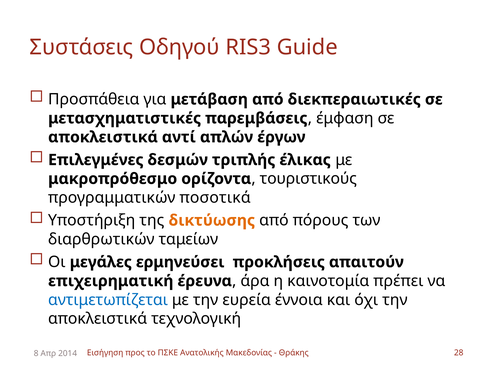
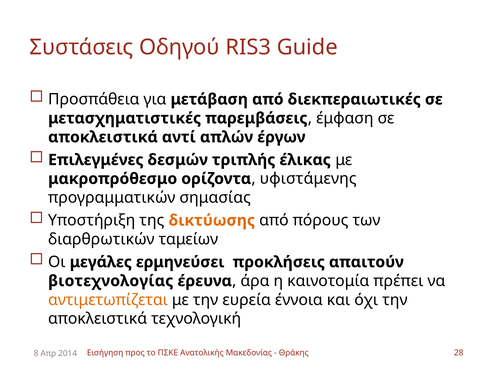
τουριστικούς: τουριστικούς -> υφιστάμενης
ποσοτικά: ποσοτικά -> σημασίας
επιχειρηματική: επιχειρηματική -> βιοτεχνολογίας
αντιμετωπίζεται colour: blue -> orange
